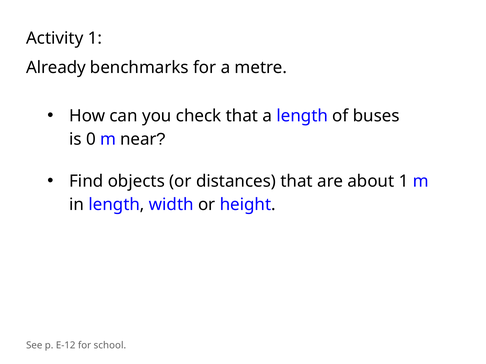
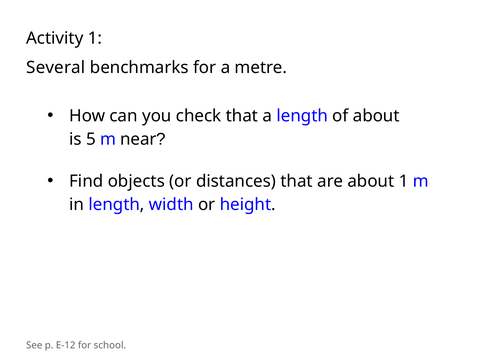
Already: Already -> Several
of buses: buses -> about
0: 0 -> 5
